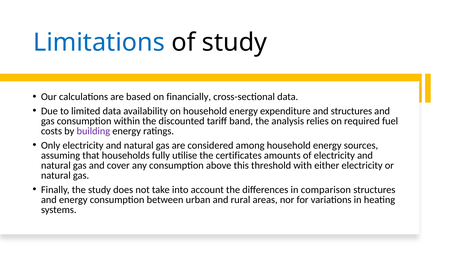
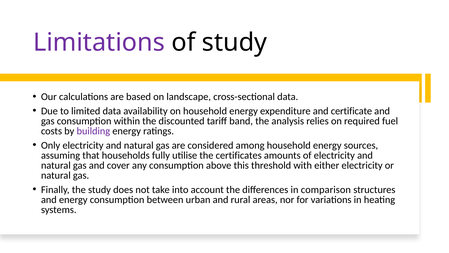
Limitations colour: blue -> purple
financially: financially -> landscape
and structures: structures -> certificate
